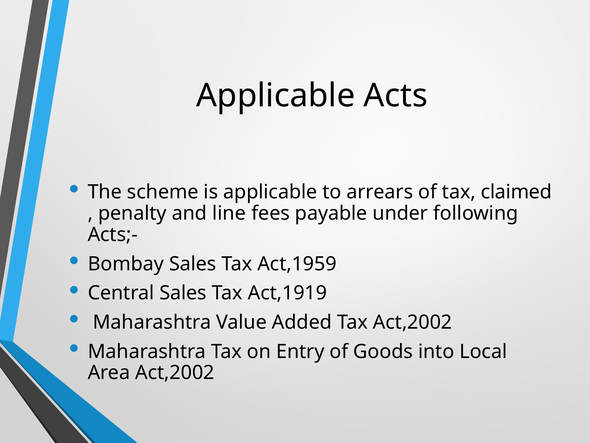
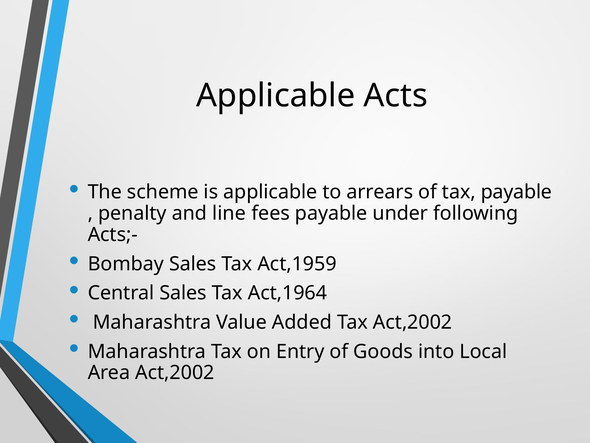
tax claimed: claimed -> payable
Act,1919: Act,1919 -> Act,1964
